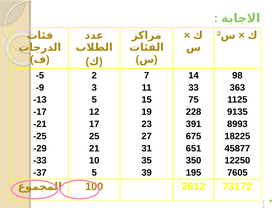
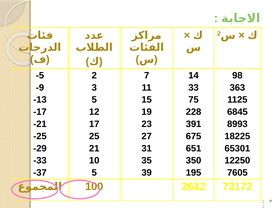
9135: 9135 -> 6845
45877: 45877 -> 65301
